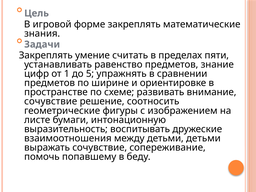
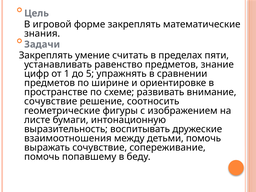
детьми детьми: детьми -> помочь
